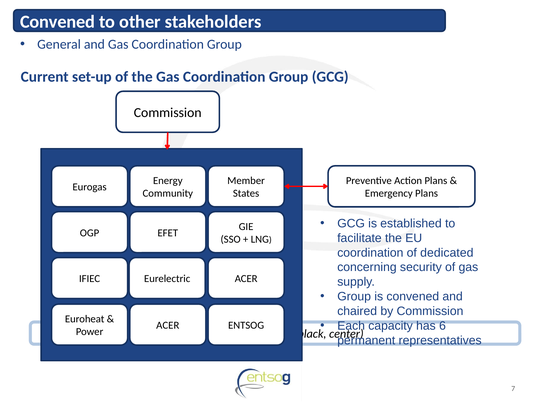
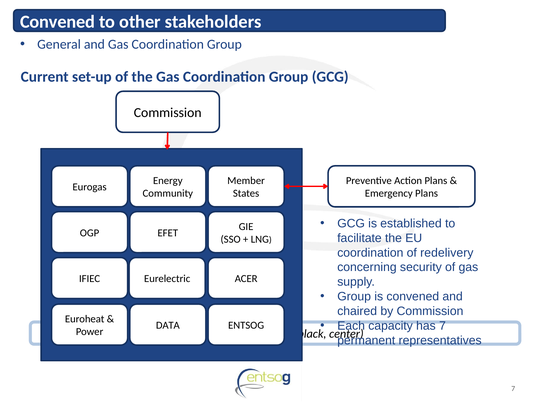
dedicated: dedicated -> redelivery
has 6: 6 -> 7
ACER at (168, 325): ACER -> DATA
